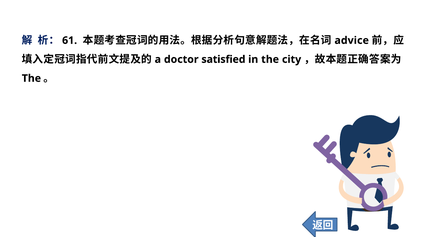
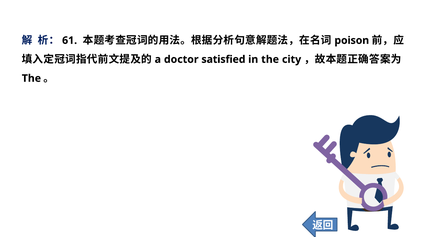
advice: advice -> poison
